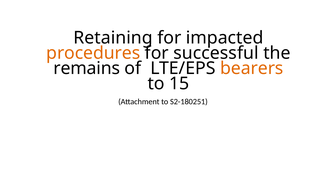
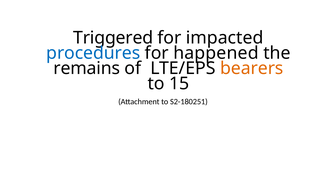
Retaining: Retaining -> Triggered
procedures colour: orange -> blue
successful: successful -> happened
